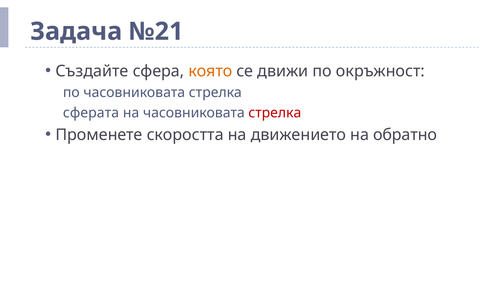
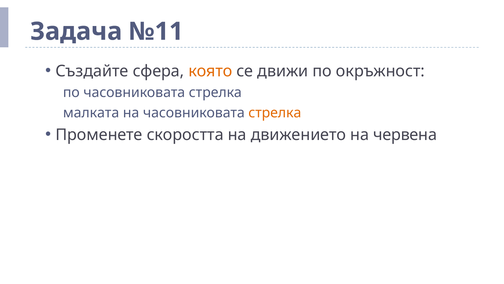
№21: №21 -> №11
сферата: сферата -> малката
стрелка at (275, 113) colour: red -> orange
обратно: обратно -> червена
